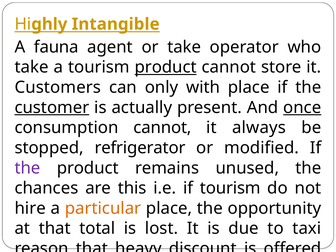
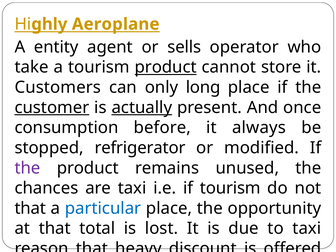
Intangible: Intangible -> Aeroplane
fauna: fauna -> entity
or take: take -> sells
with: with -> long
actually underline: none -> present
once underline: present -> none
consumption cannot: cannot -> before
are this: this -> taxi
hire at (30, 208): hire -> that
particular colour: orange -> blue
